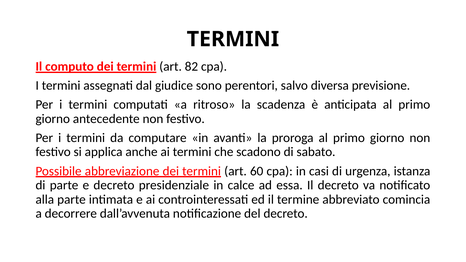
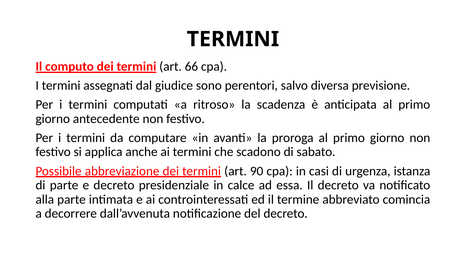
82: 82 -> 66
60: 60 -> 90
